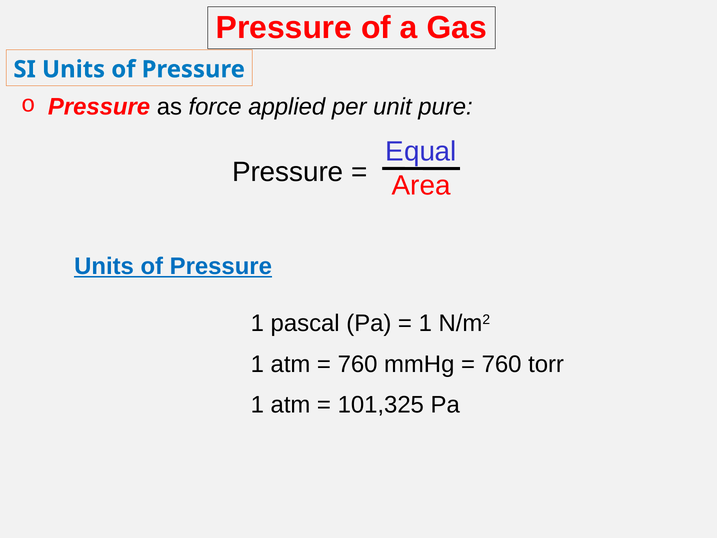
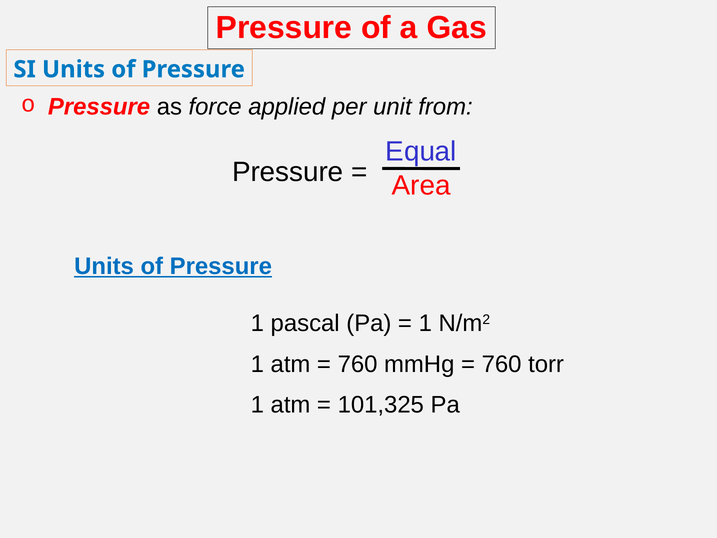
pure: pure -> from
